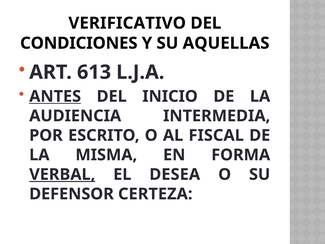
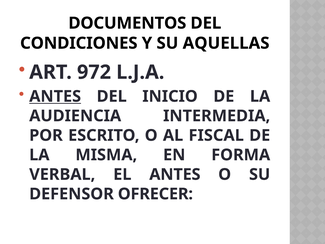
VERIFICATIVO: VERIFICATIVO -> DOCUMENTOS
613: 613 -> 972
VERBAL underline: present -> none
EL DESEA: DESEA -> ANTES
CERTEZA: CERTEZA -> OFRECER
